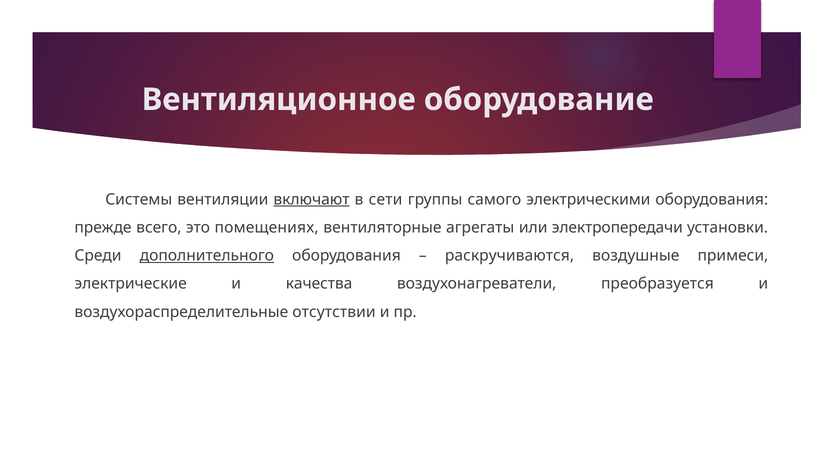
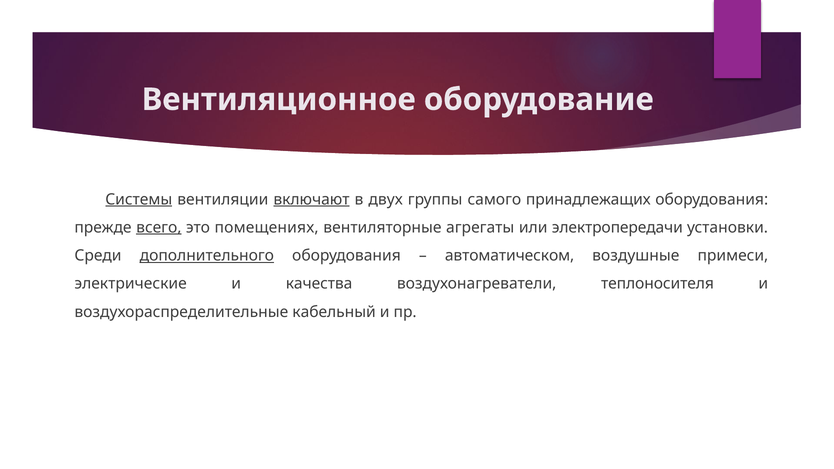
Системы underline: none -> present
сети: сети -> двух
электрическими: электрическими -> принадлежащих
всего underline: none -> present
раскручиваются: раскручиваются -> автоматическом
преобразуется: преобразуется -> теплоносителя
отсутствии: отсутствии -> кабельный
